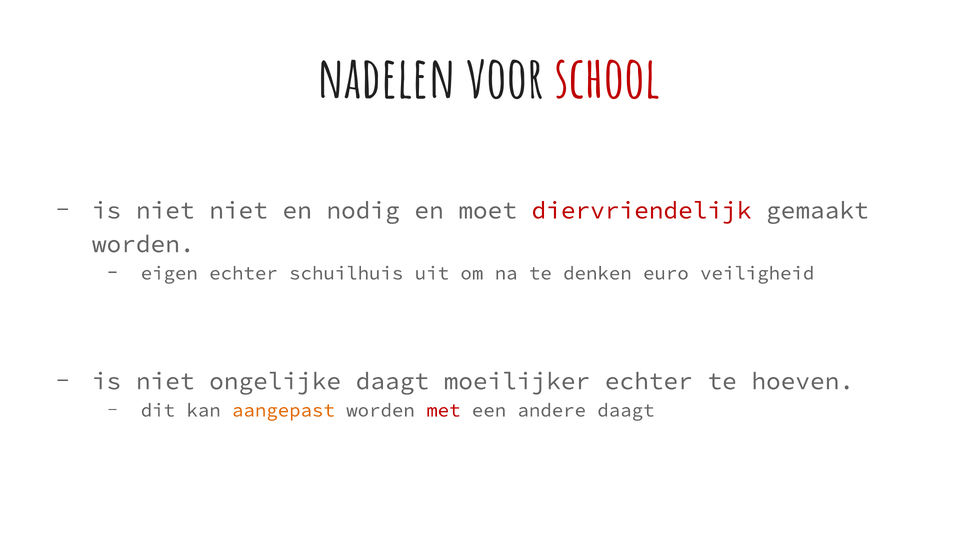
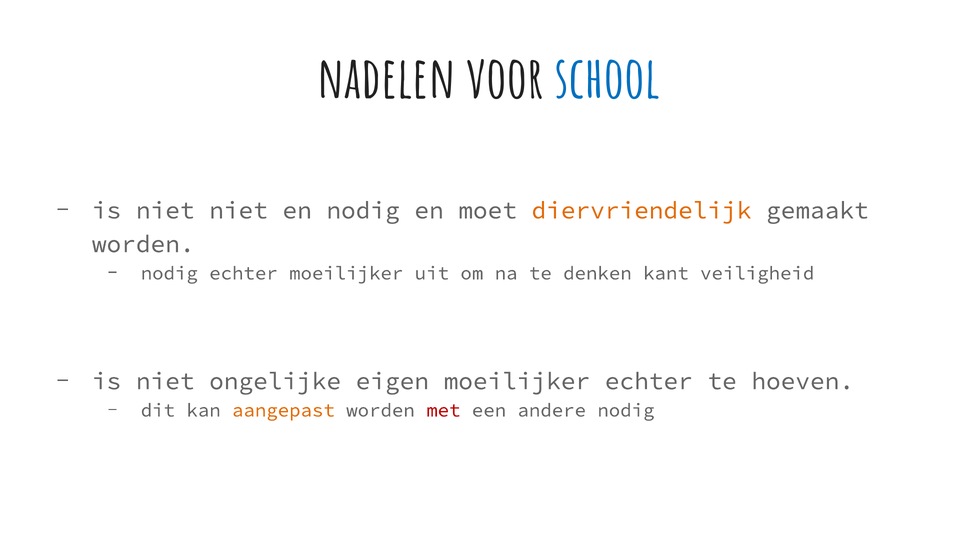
school colour: red -> blue
diervriendelijk colour: red -> orange
eigen at (169, 273): eigen -> nodig
echter schuilhuis: schuilhuis -> moeilijker
euro: euro -> kant
ongelijke daagt: daagt -> eigen
andere daagt: daagt -> nodig
